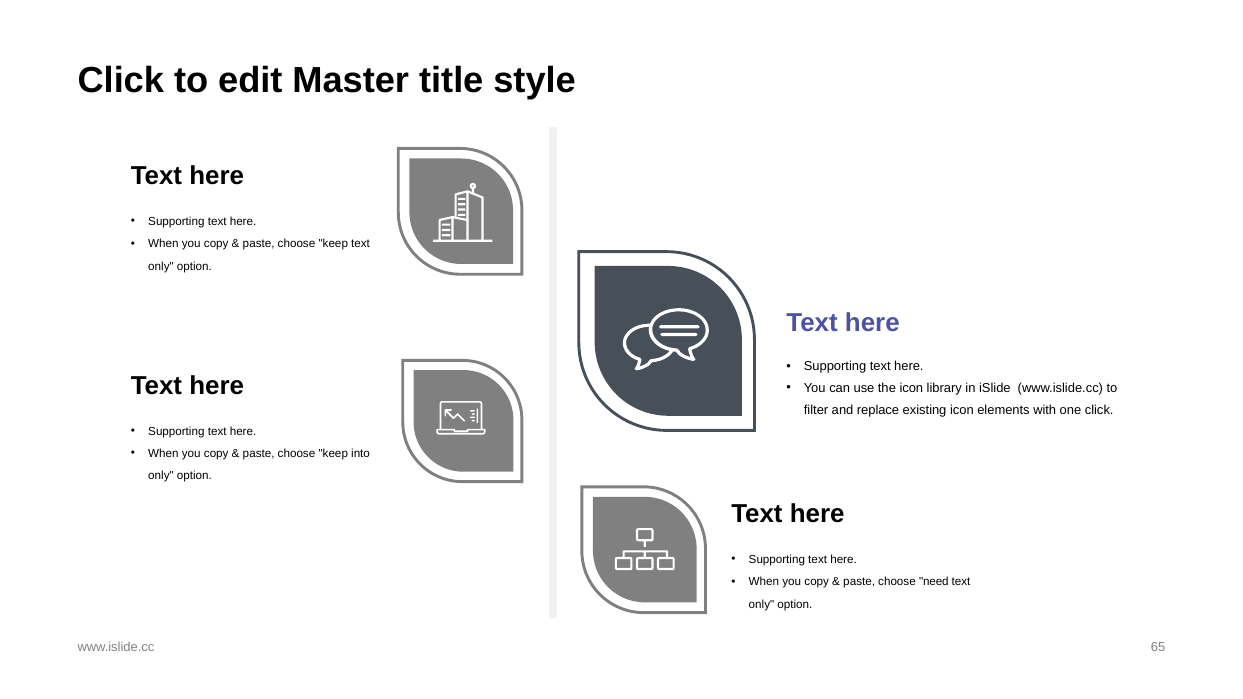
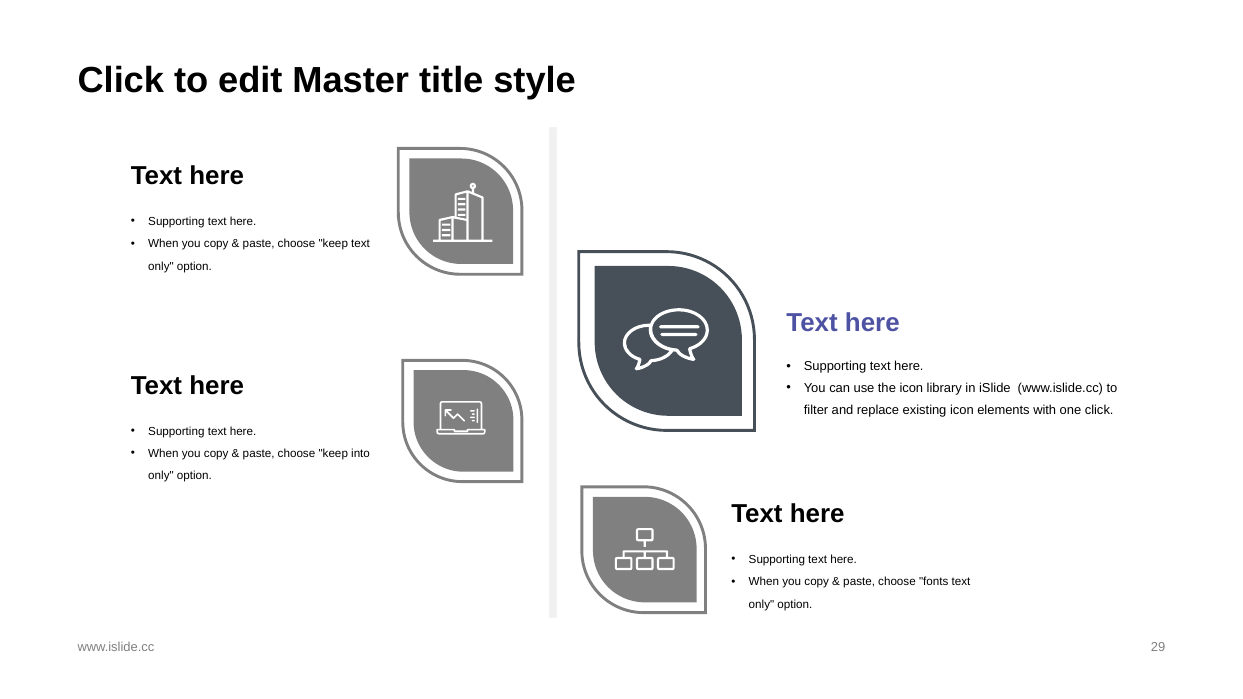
need: need -> fonts
65: 65 -> 29
